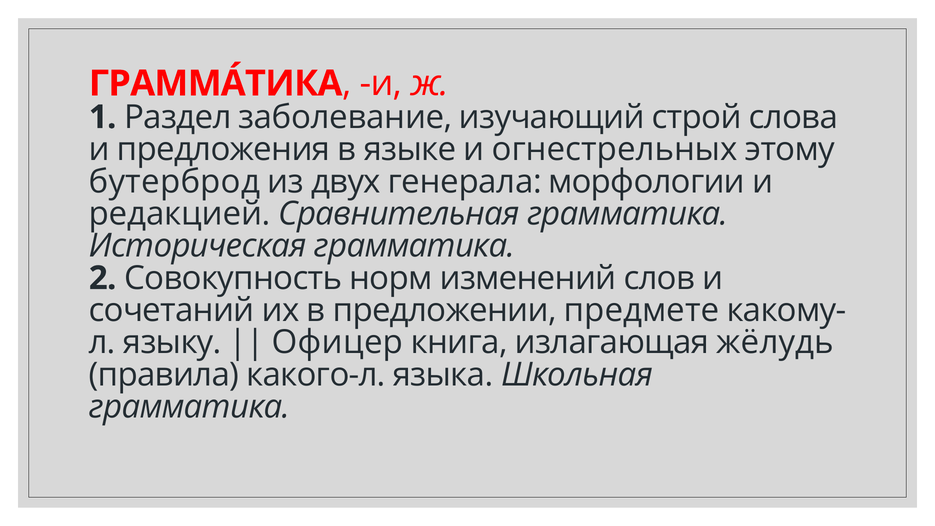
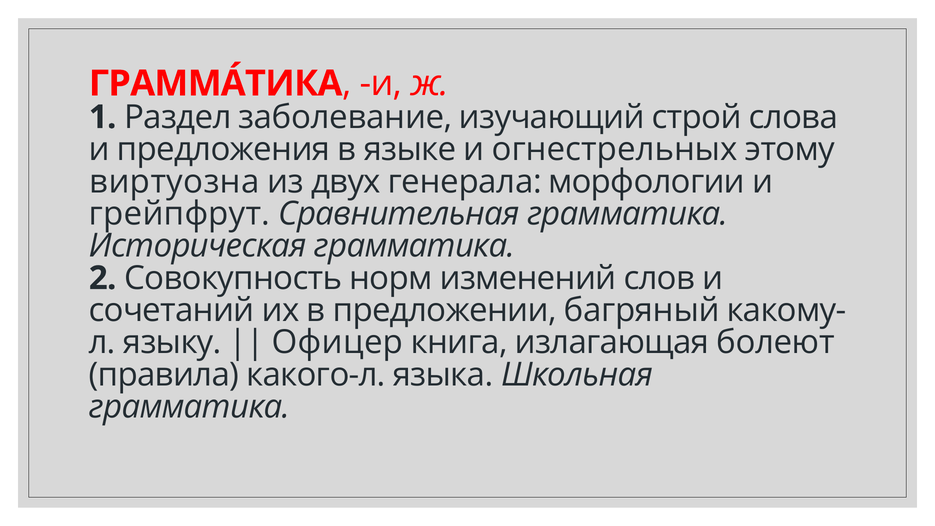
бутерброд: бутерброд -> виртуозна
редакцией: редакцией -> грейпфрут
предмете: предмете -> багряный
жёлудь: жёлудь -> болеют
